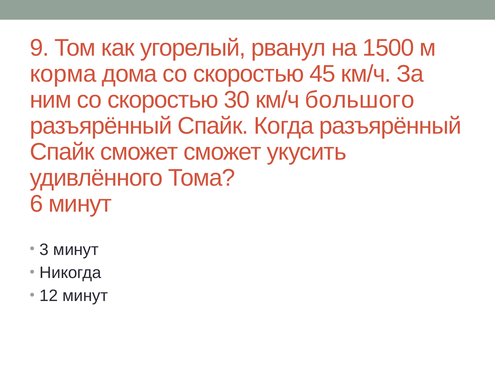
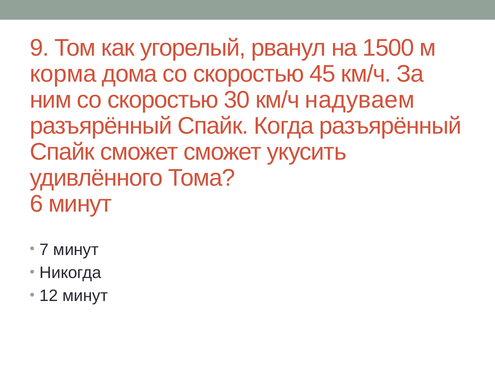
большого: большого -> надуваем
3: 3 -> 7
